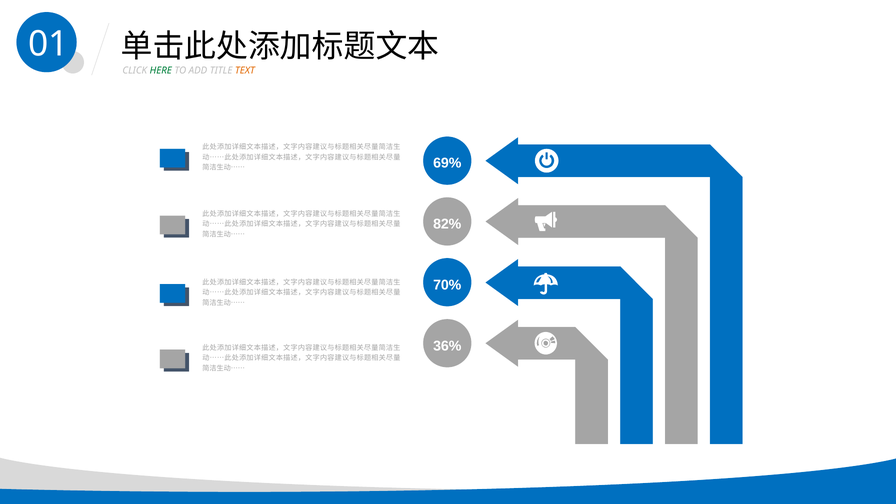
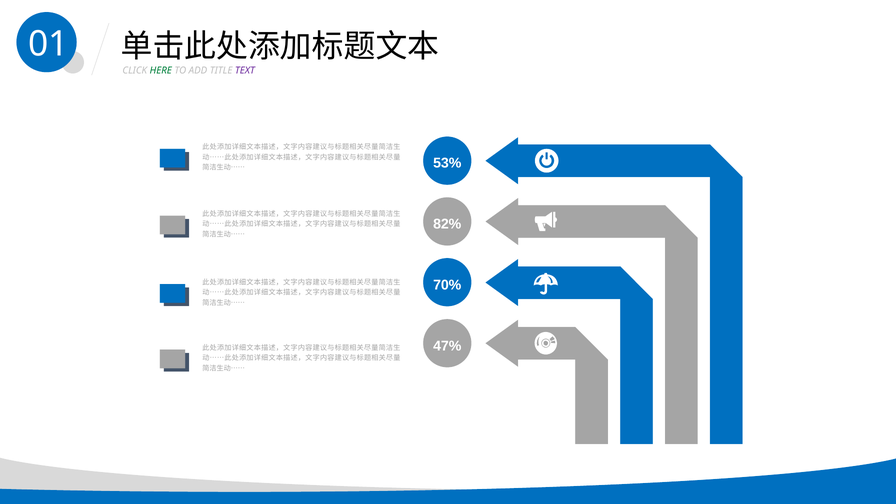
TEXT colour: orange -> purple
69%: 69% -> 53%
36%: 36% -> 47%
